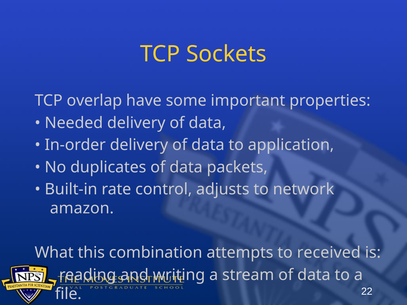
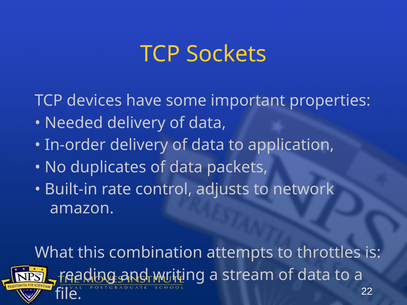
overlap: overlap -> devices
received: received -> throttles
